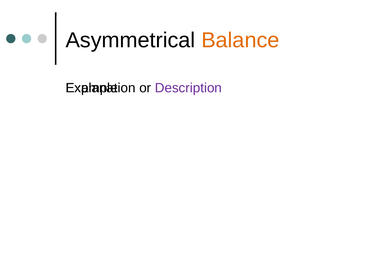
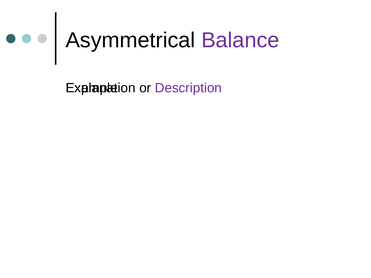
Balance colour: orange -> purple
